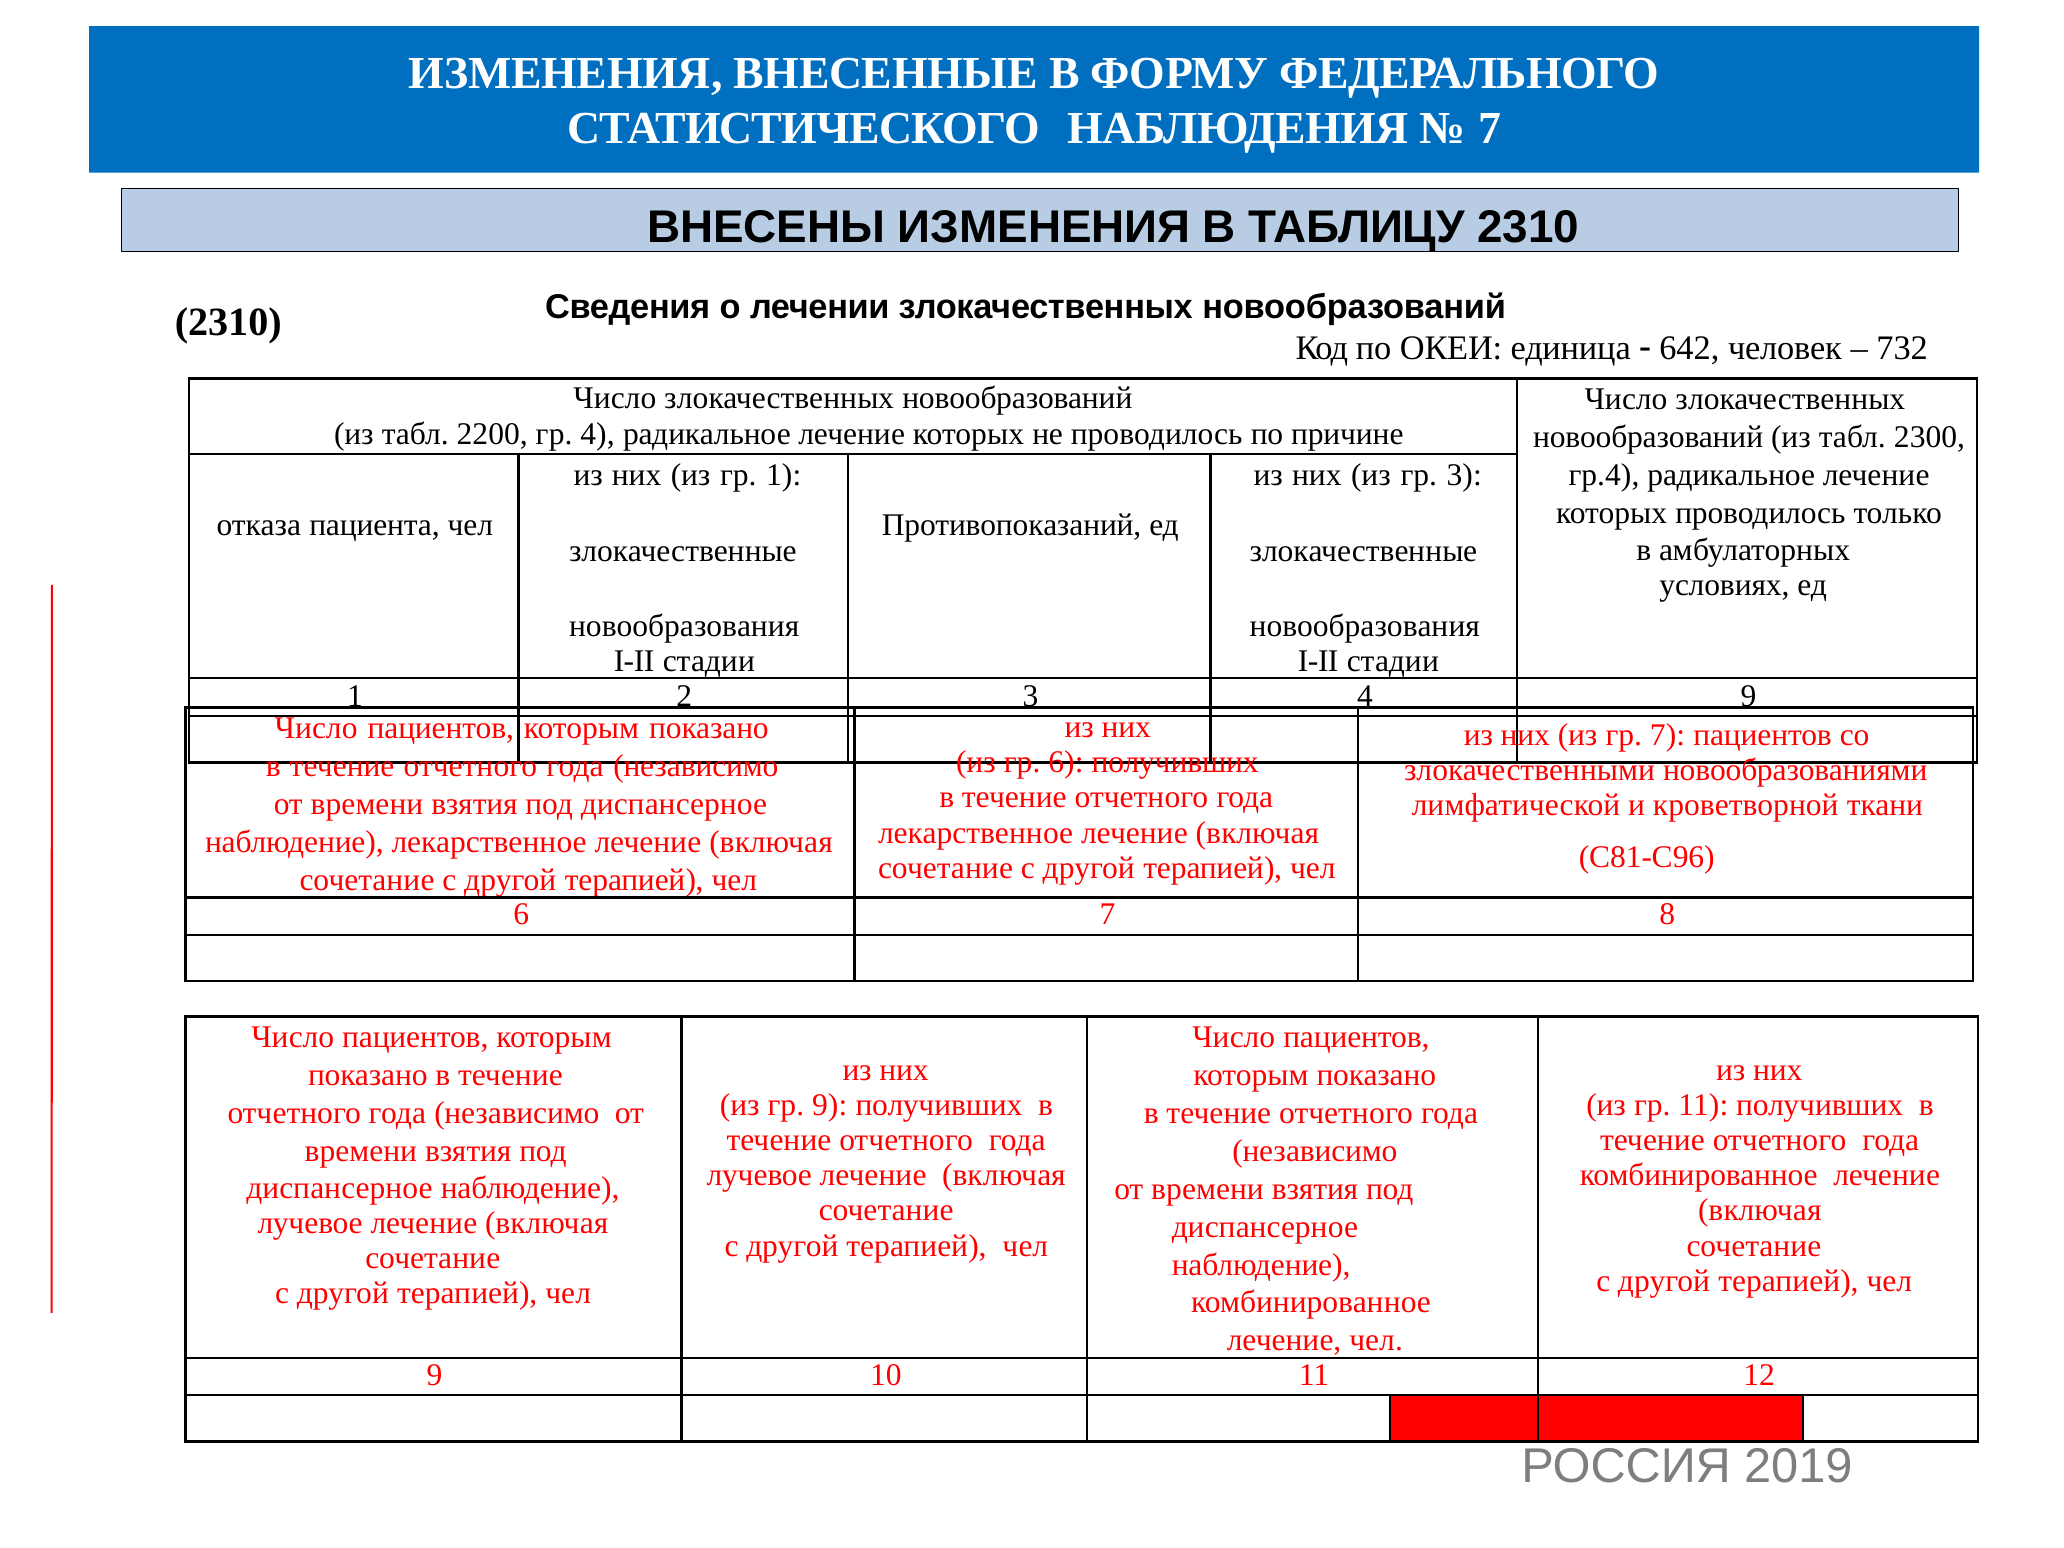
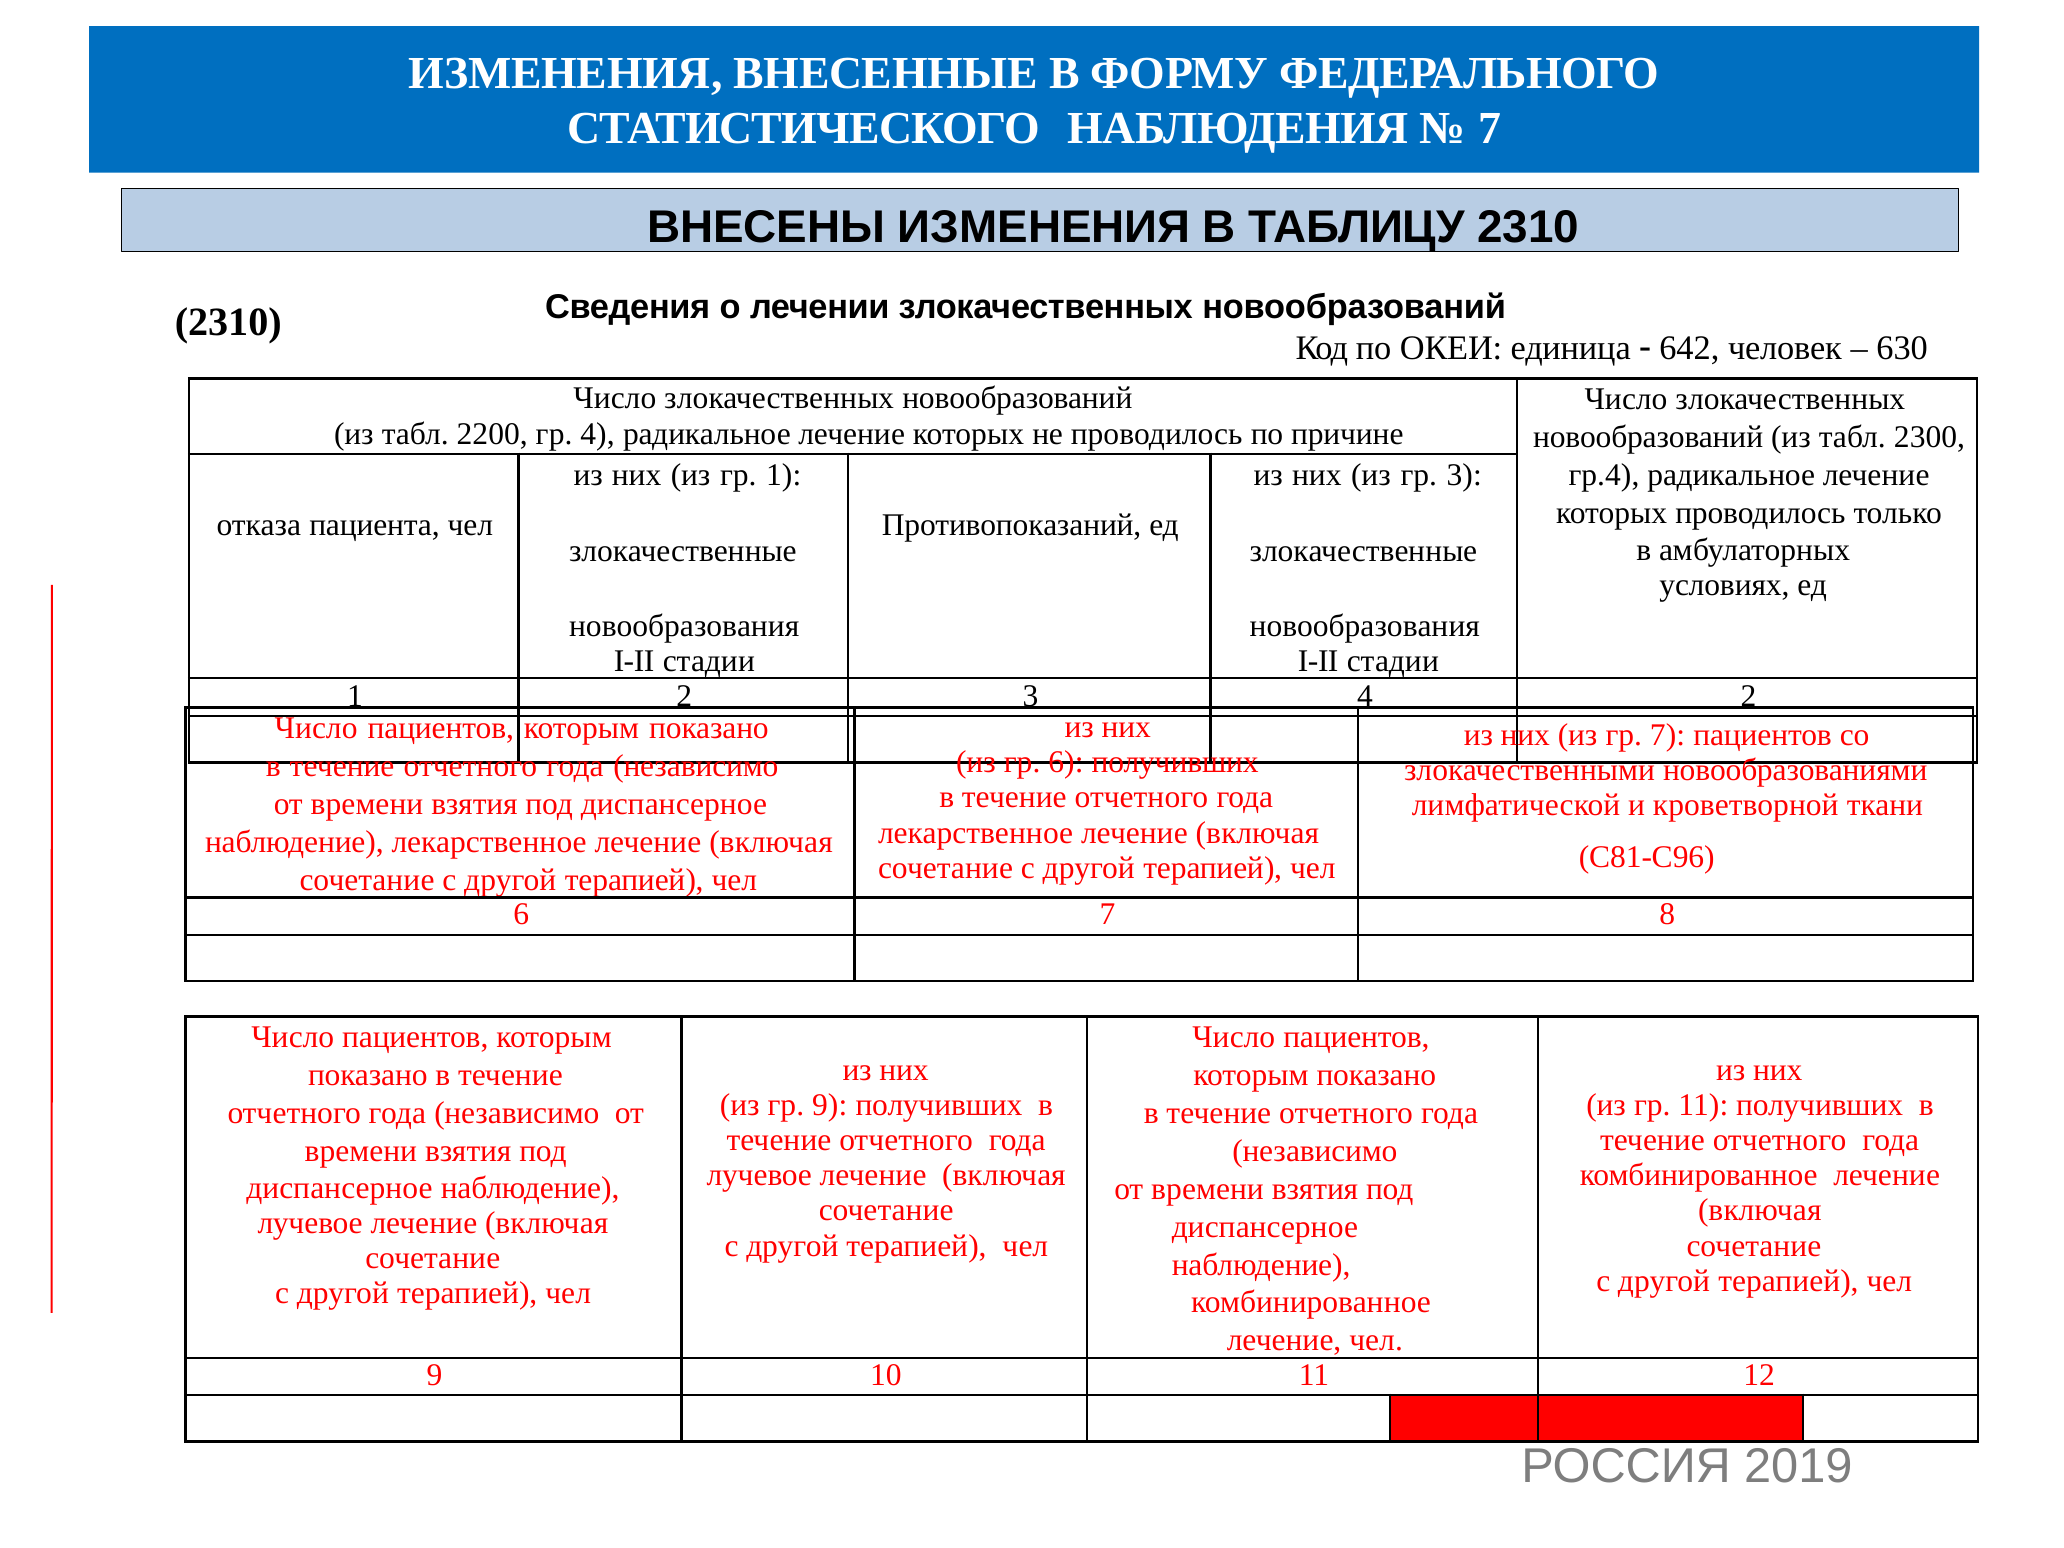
732: 732 -> 630
4 9: 9 -> 2
